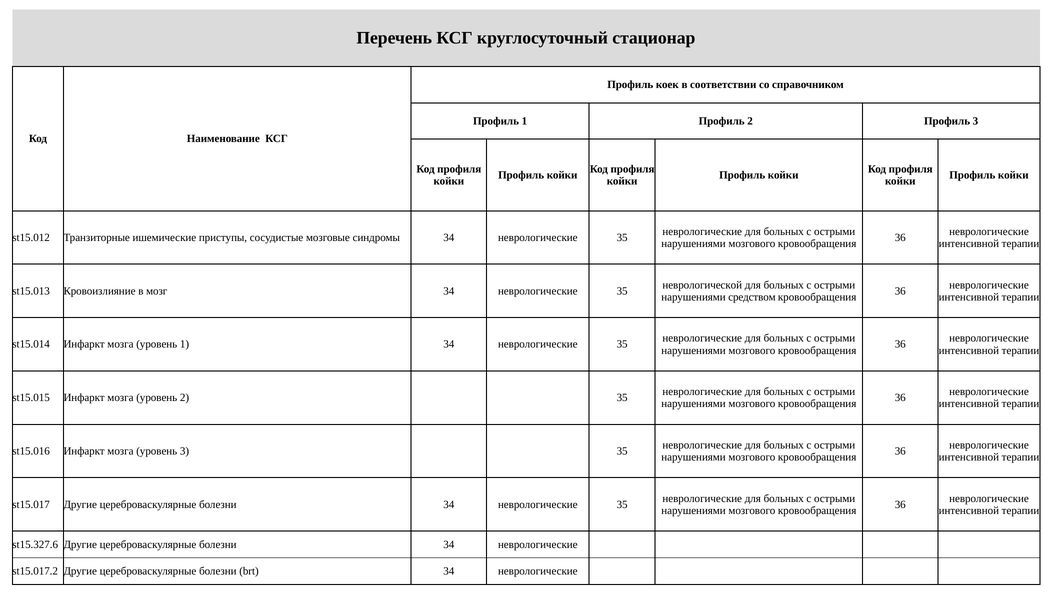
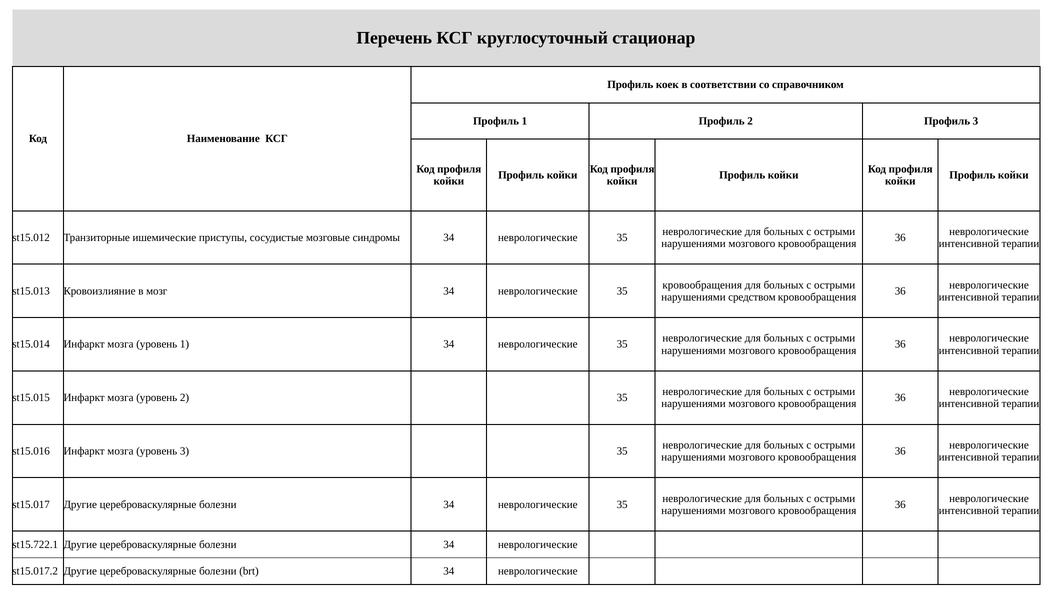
неврологической at (702, 285): неврологической -> кровообращения
st15.327.6: st15.327.6 -> st15.722.1
